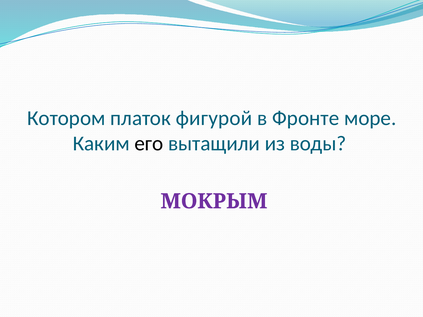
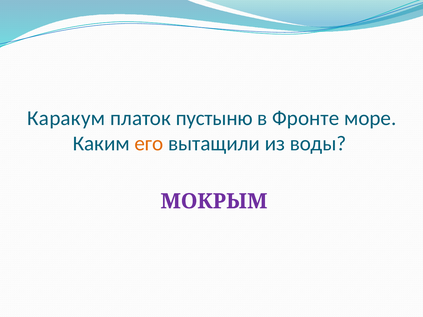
Котором: Котором -> Каракум
фигурой: фигурой -> пустыню
его colour: black -> orange
